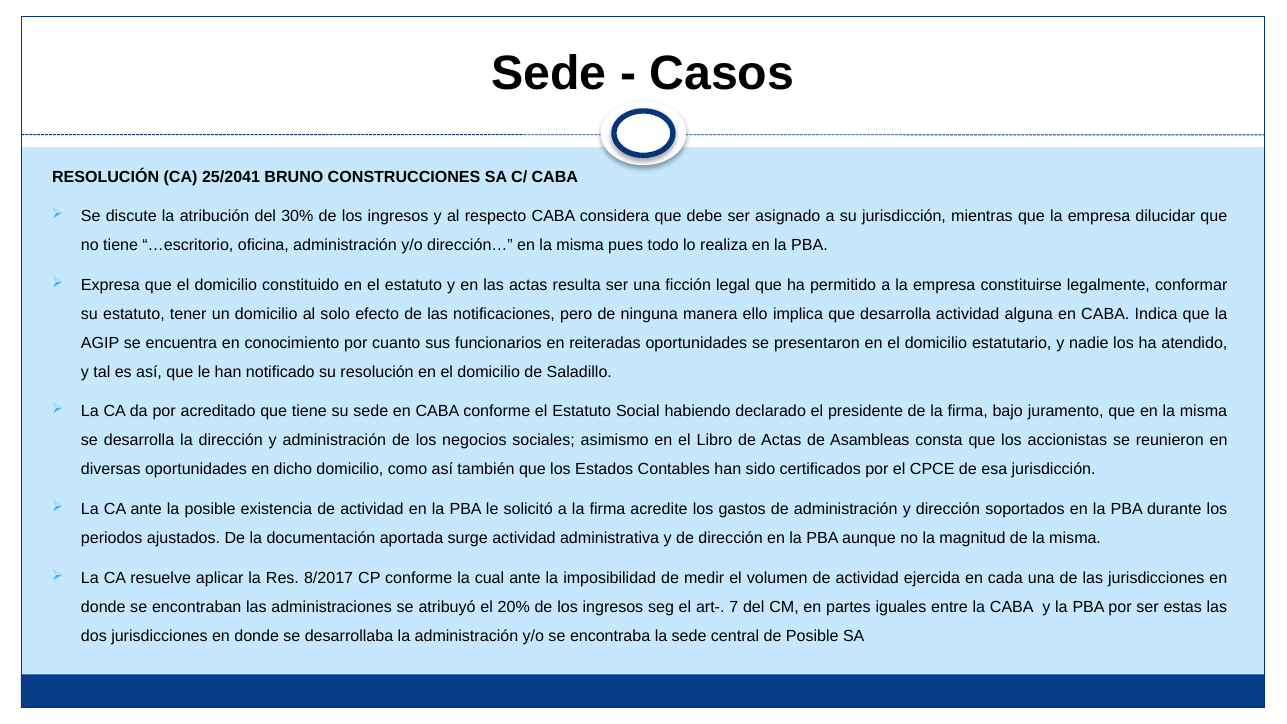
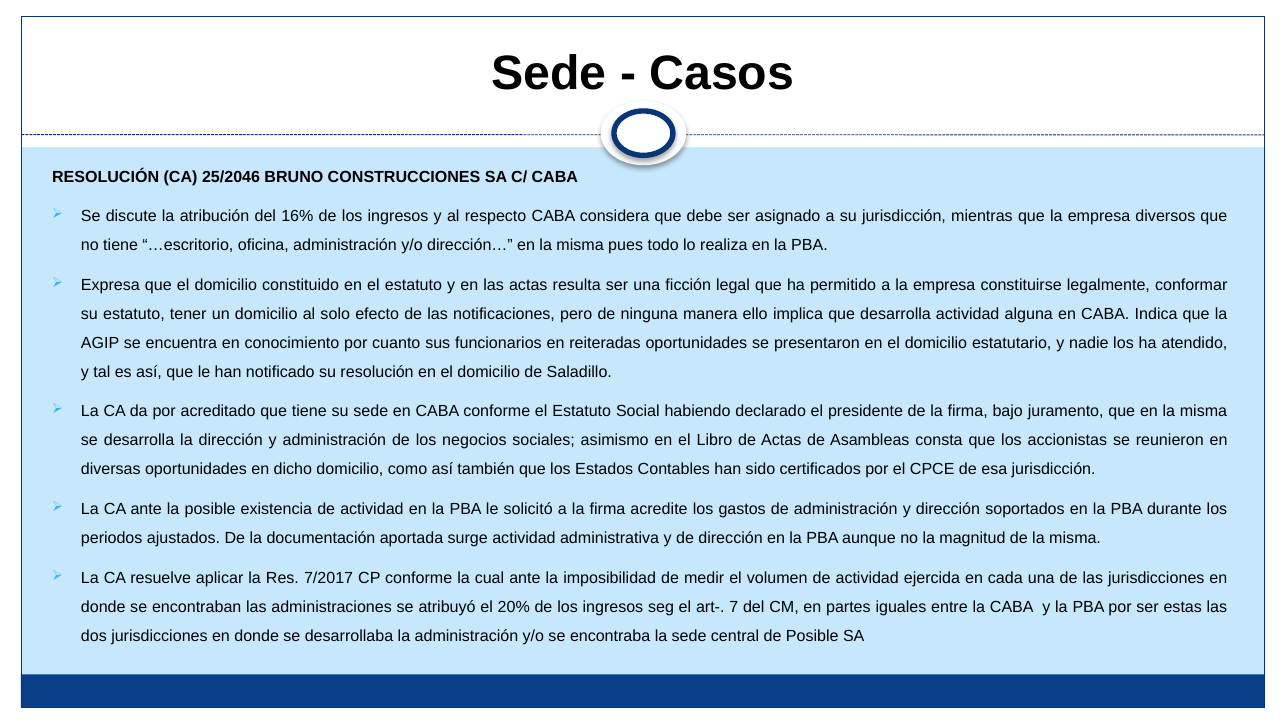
25/2041: 25/2041 -> 25/2046
30%: 30% -> 16%
dilucidar: dilucidar -> diversos
8/2017: 8/2017 -> 7/2017
